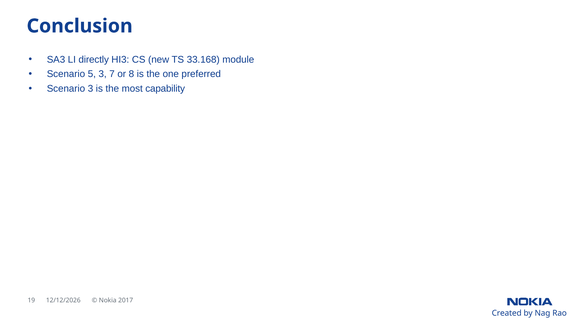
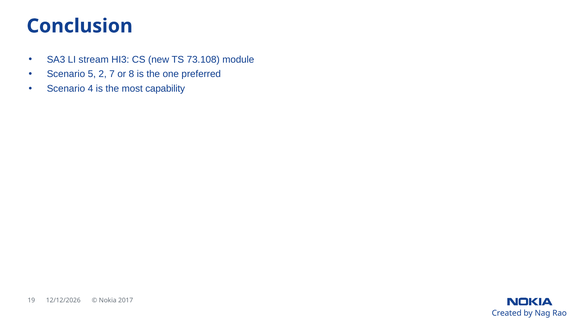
directly: directly -> stream
33.168: 33.168 -> 73.108
5 3: 3 -> 2
Scenario 3: 3 -> 4
